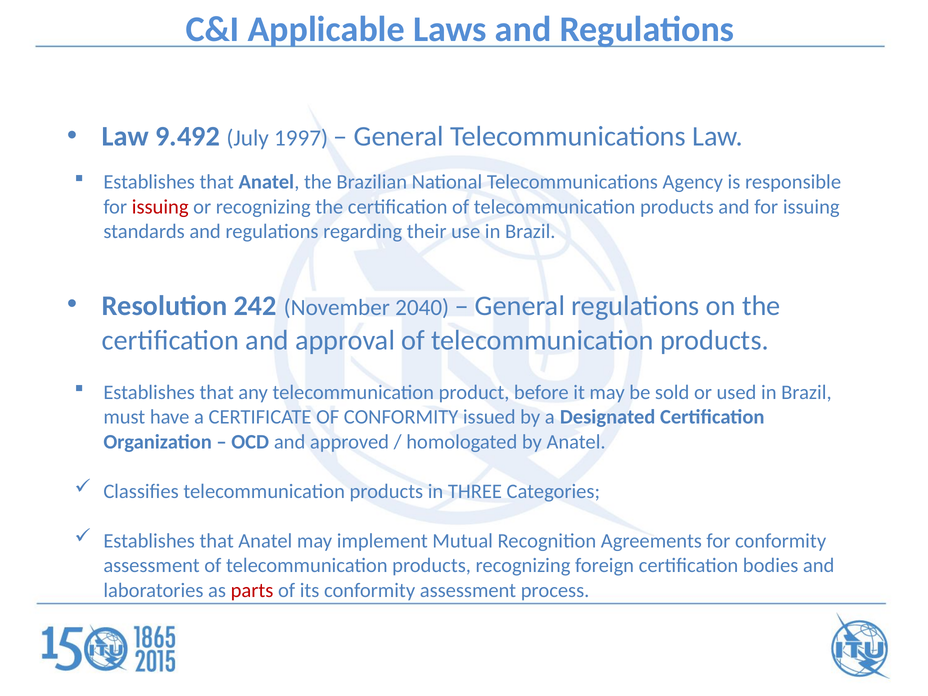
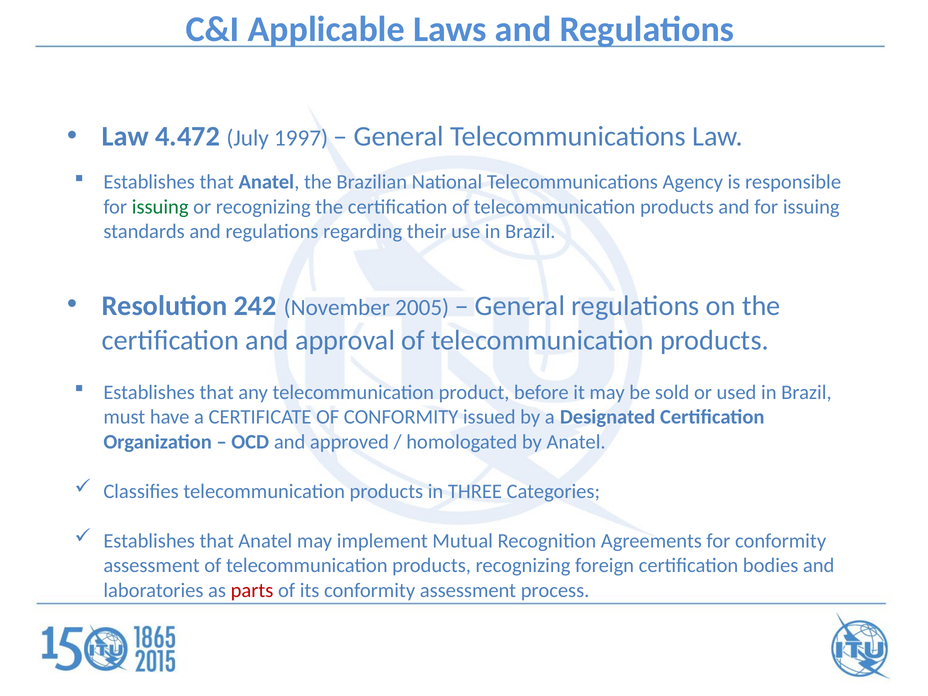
9.492: 9.492 -> 4.472
issuing at (160, 207) colour: red -> green
2040: 2040 -> 2005
